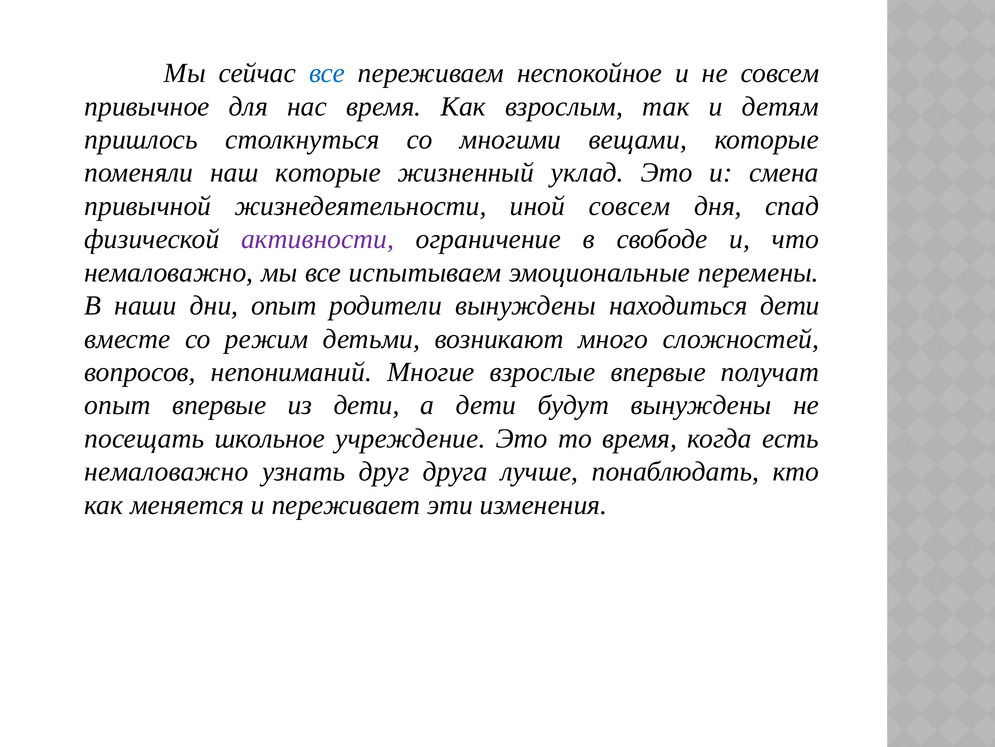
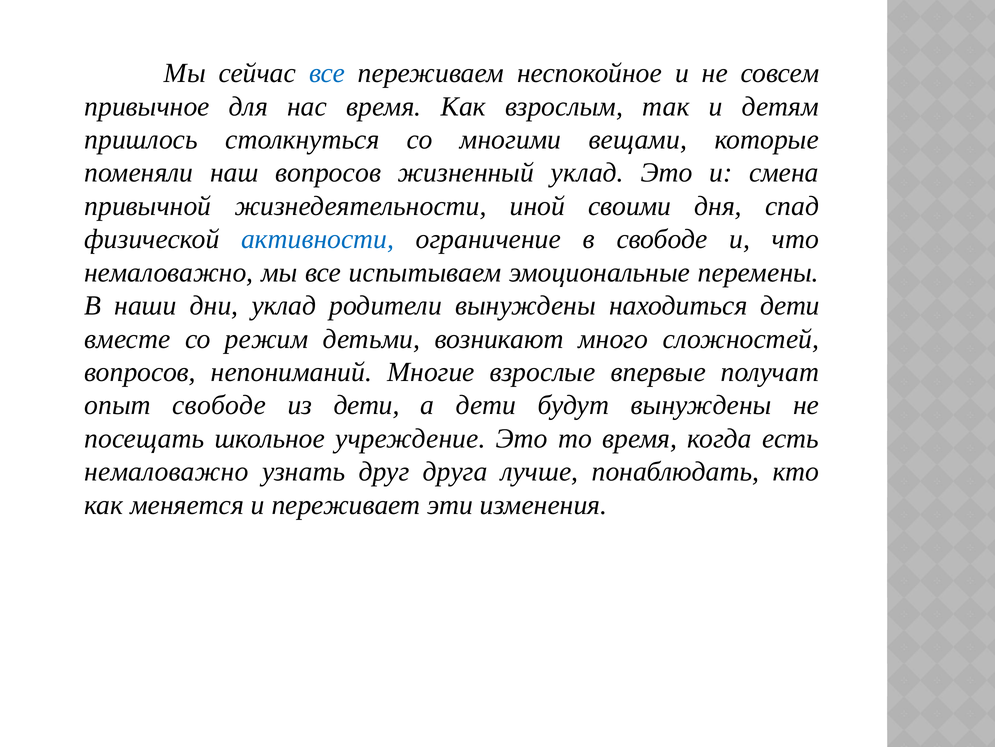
наш которые: которые -> вопросов
иной совсем: совсем -> своими
активности colour: purple -> blue
дни опыт: опыт -> уклад
опыт впервые: впервые -> свободе
